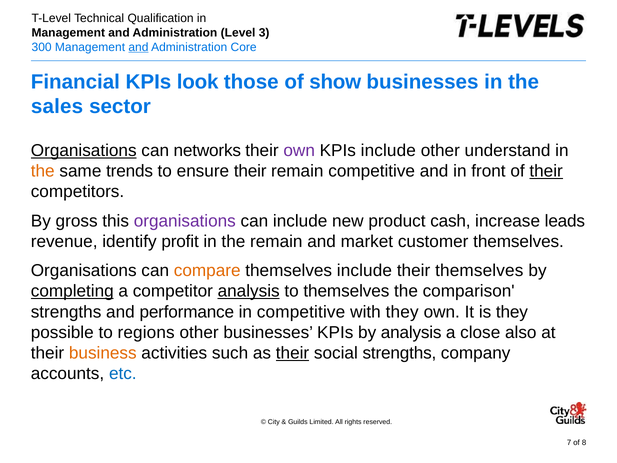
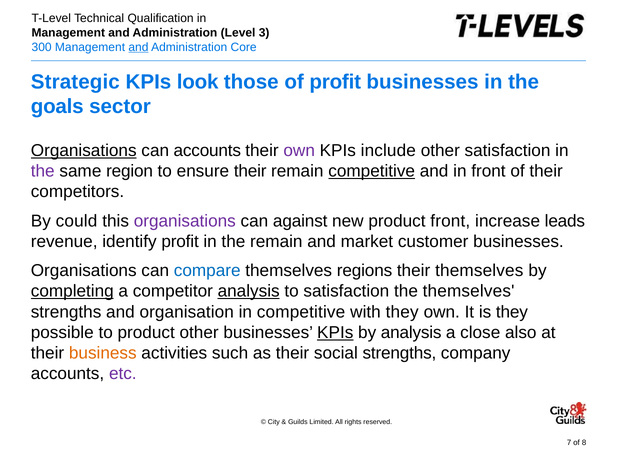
Financial: Financial -> Strategic
of show: show -> profit
sales: sales -> goals
can networks: networks -> accounts
other understand: understand -> satisfaction
the at (43, 171) colour: orange -> purple
trends: trends -> region
competitive at (372, 171) underline: none -> present
their at (546, 171) underline: present -> none
gross: gross -> could
can include: include -> against
product cash: cash -> front
customer themselves: themselves -> businesses
compare colour: orange -> blue
themselves include: include -> regions
to themselves: themselves -> satisfaction
the comparison: comparison -> themselves
performance: performance -> organisation
to regions: regions -> product
KPIs at (335, 332) underline: none -> present
their at (293, 353) underline: present -> none
etc colour: blue -> purple
